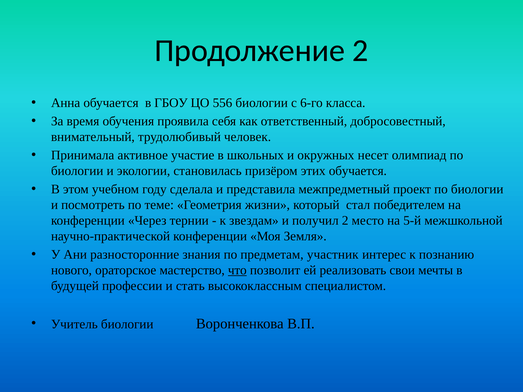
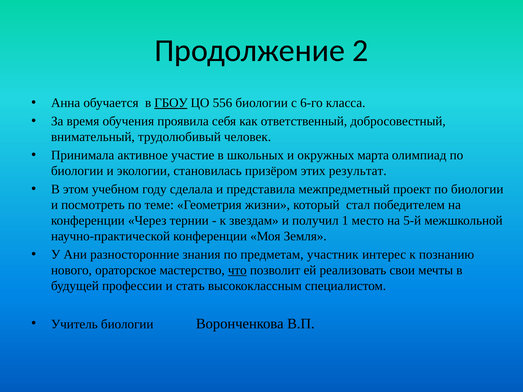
ГБОУ underline: none -> present
несет: несет -> марта
этих обучается: обучается -> результат
получил 2: 2 -> 1
